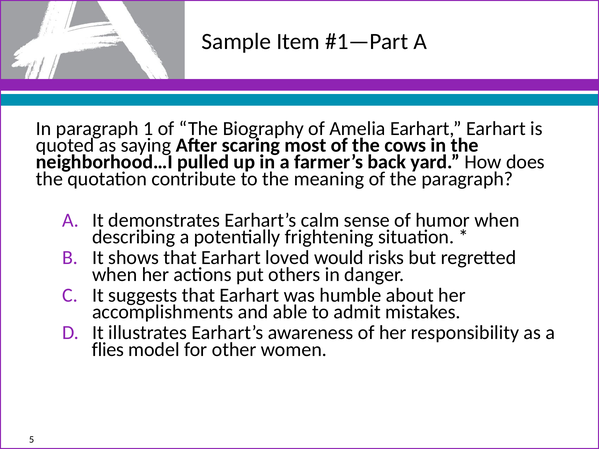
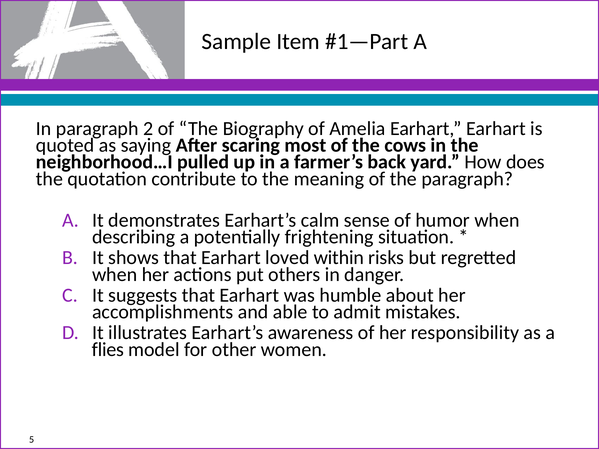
1: 1 -> 2
would: would -> within
